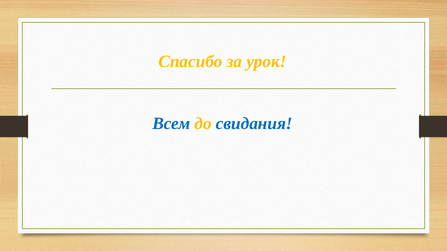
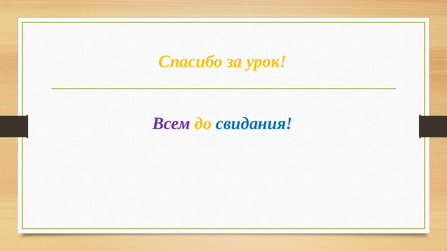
Всем colour: blue -> purple
